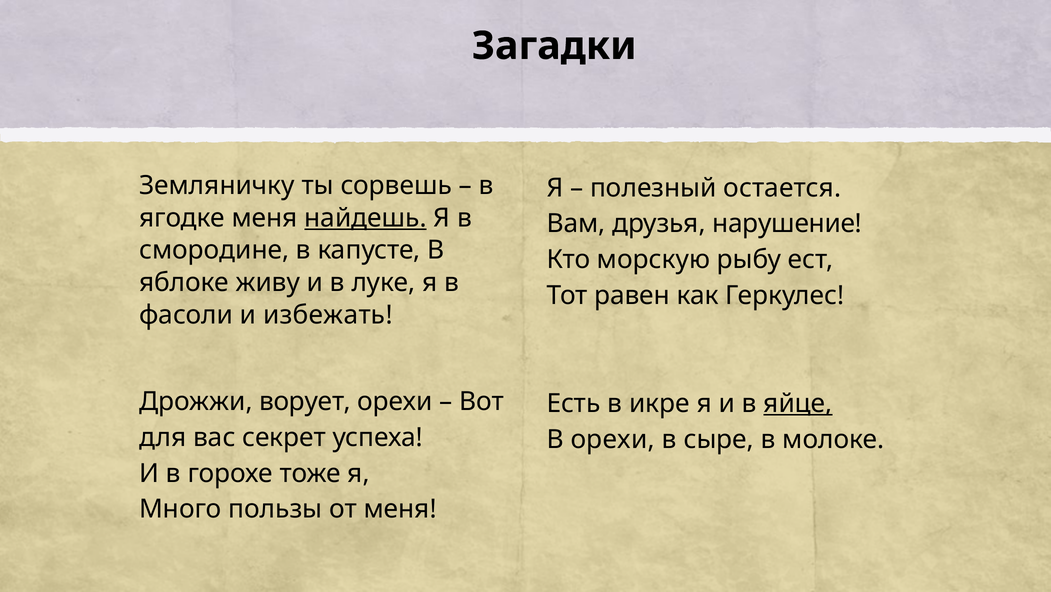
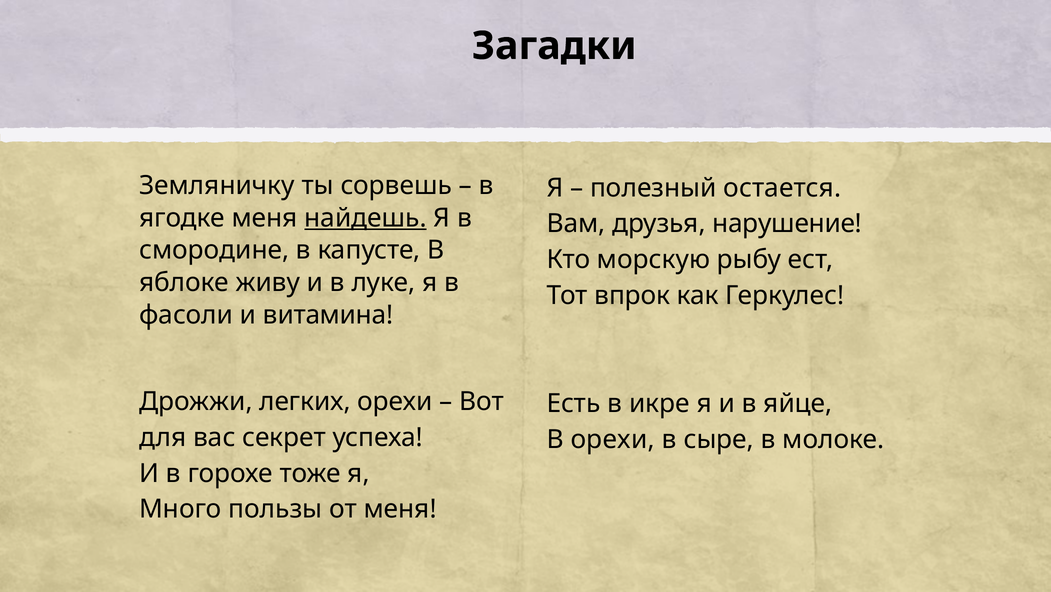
равен: равен -> впрок
избежать: избежать -> витамина
ворует: ворует -> легких
яйце underline: present -> none
